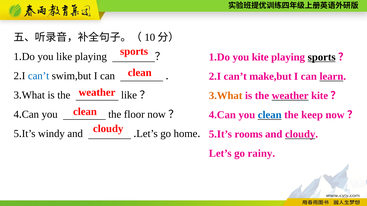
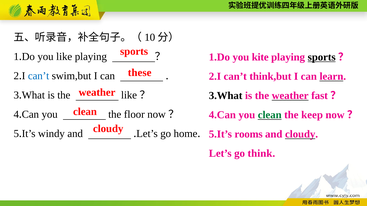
clean at (140, 73): clean -> these
make,but: make,but -> think,but
3.What colour: orange -> black
weather kite: kite -> fast
clean at (270, 115) colour: blue -> green
rainy: rainy -> think
